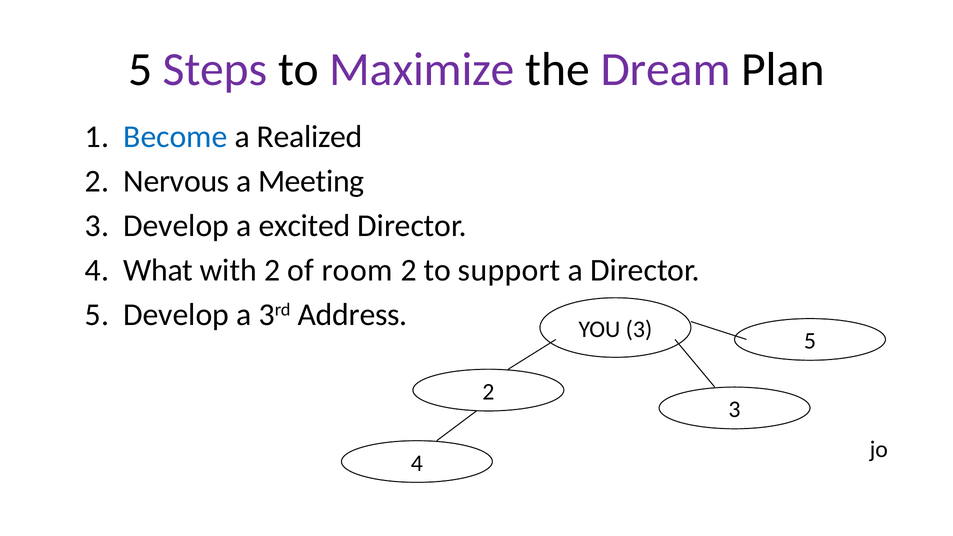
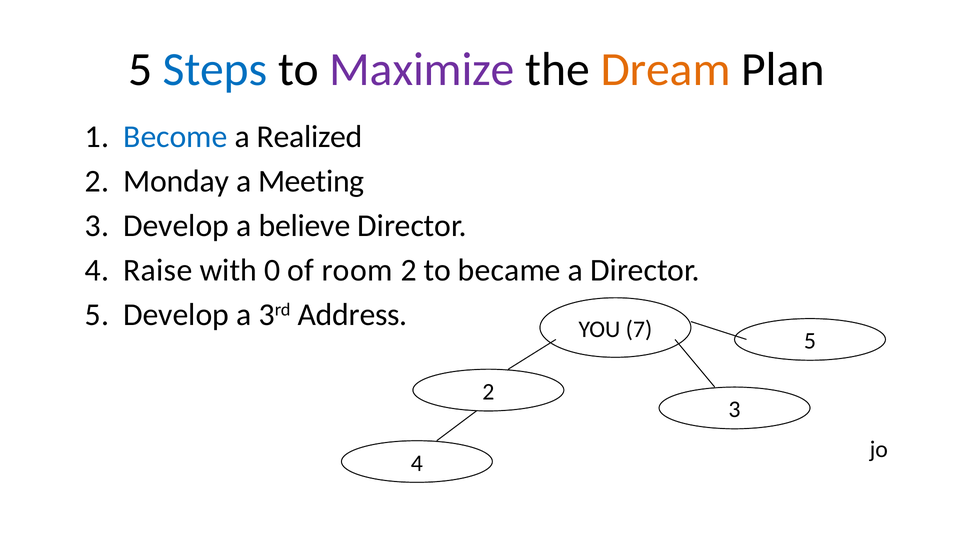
Steps colour: purple -> blue
Dream colour: purple -> orange
Nervous: Nervous -> Monday
excited: excited -> believe
What: What -> Raise
with 2: 2 -> 0
support: support -> became
YOU 3: 3 -> 7
